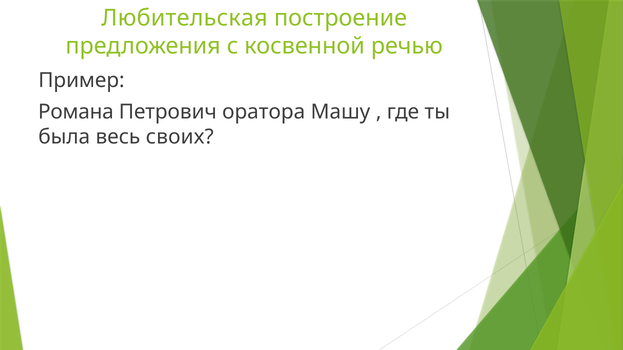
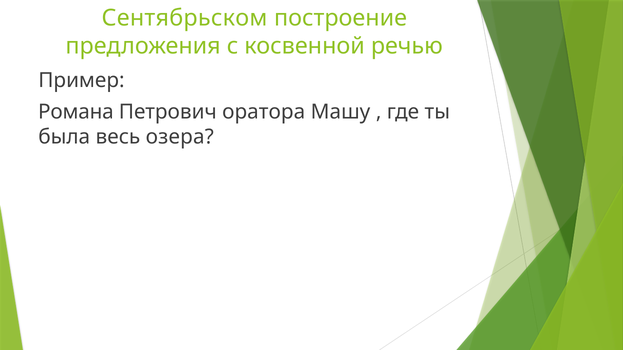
Любительская: Любительская -> Сентябрьском
своих: своих -> озера
